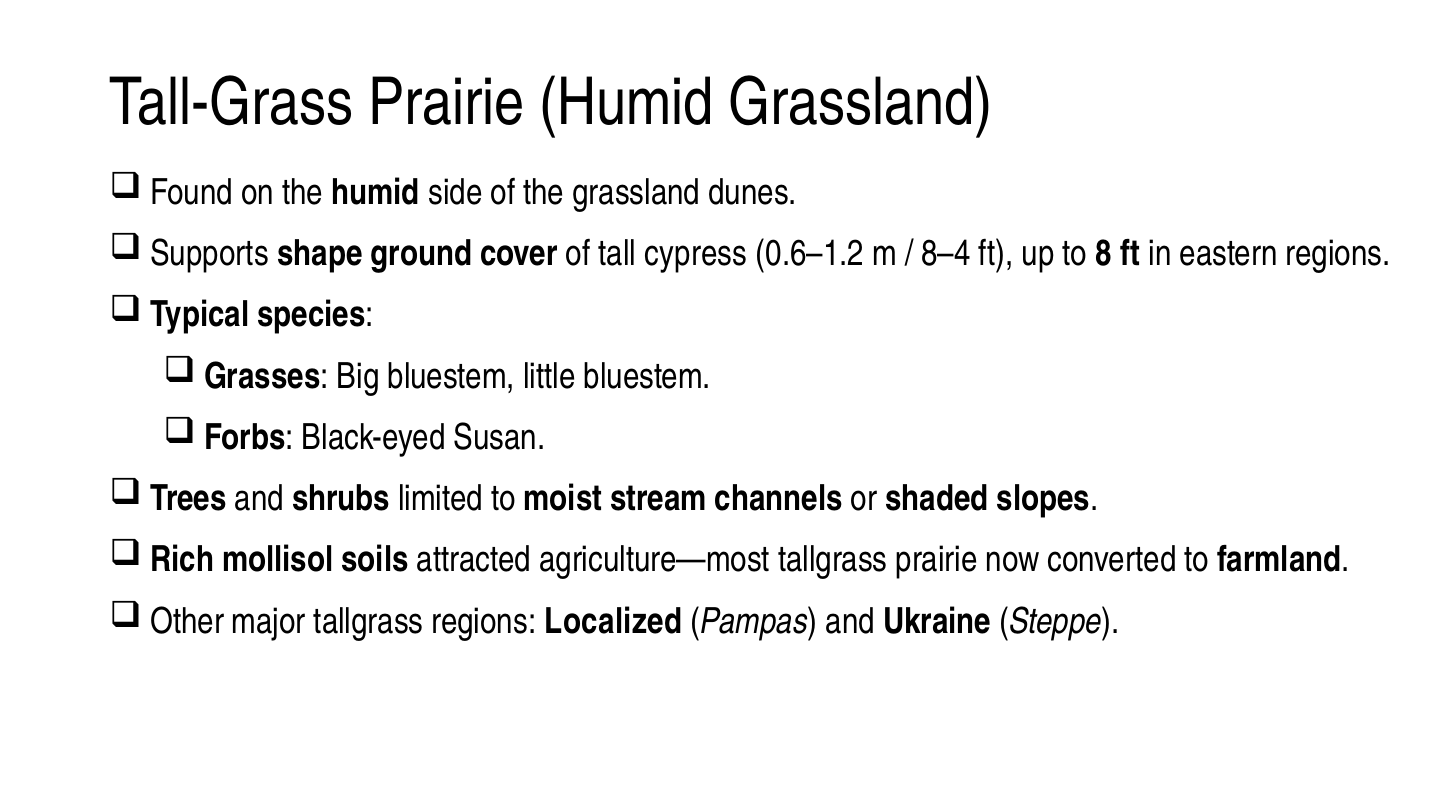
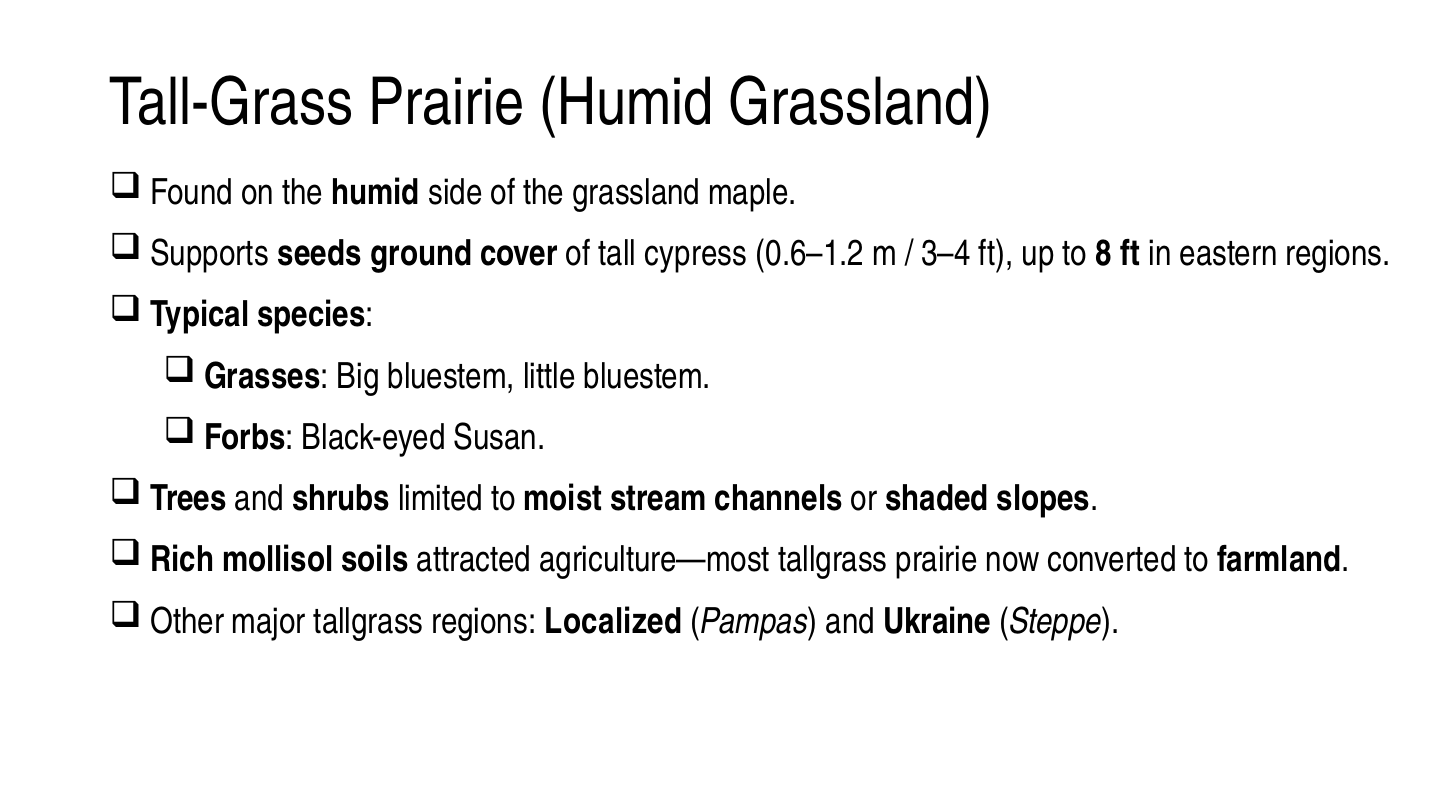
dunes: dunes -> maple
shape: shape -> seeds
8–4: 8–4 -> 3–4
